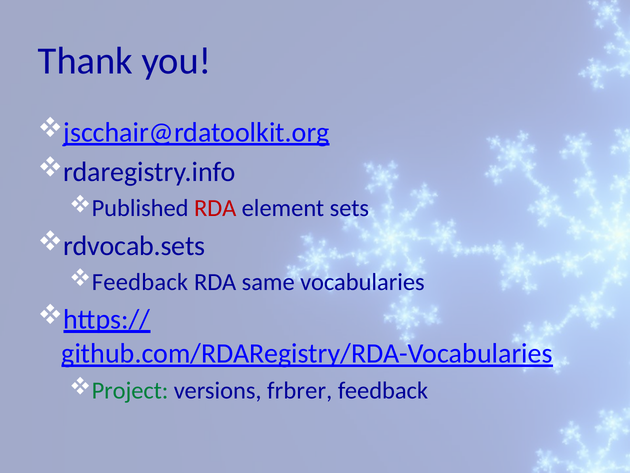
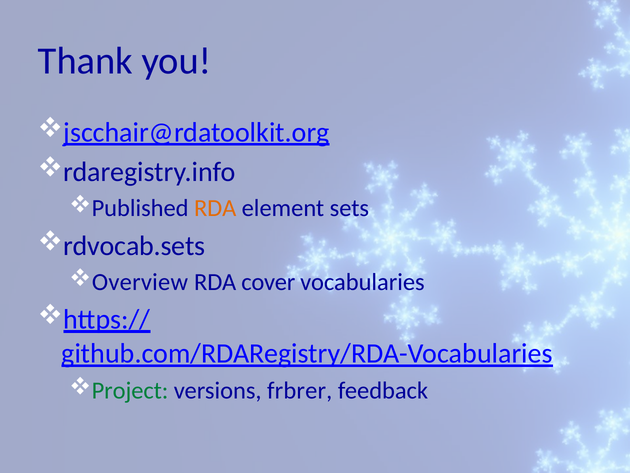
RDA at (215, 208) colour: red -> orange
Feedback at (140, 282): Feedback -> Overview
same: same -> cover
